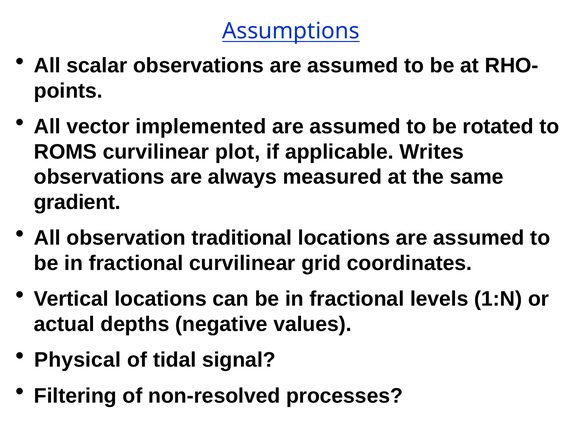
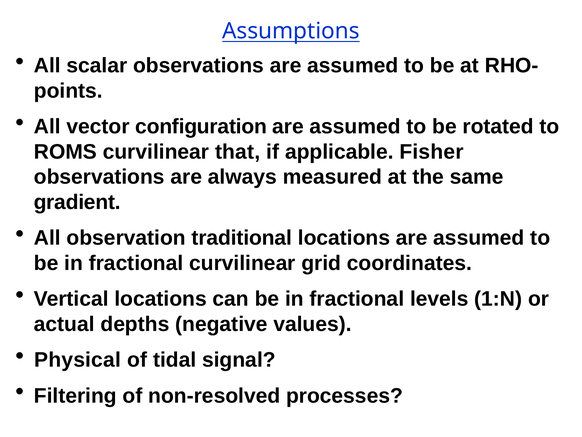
implemented: implemented -> configuration
plot: plot -> that
Writes: Writes -> Fisher
